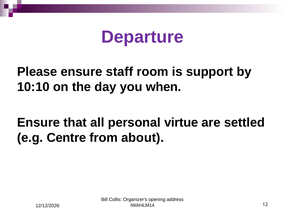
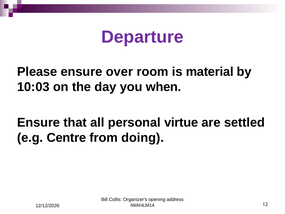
staff: staff -> over
support: support -> material
10:10: 10:10 -> 10:03
about: about -> doing
